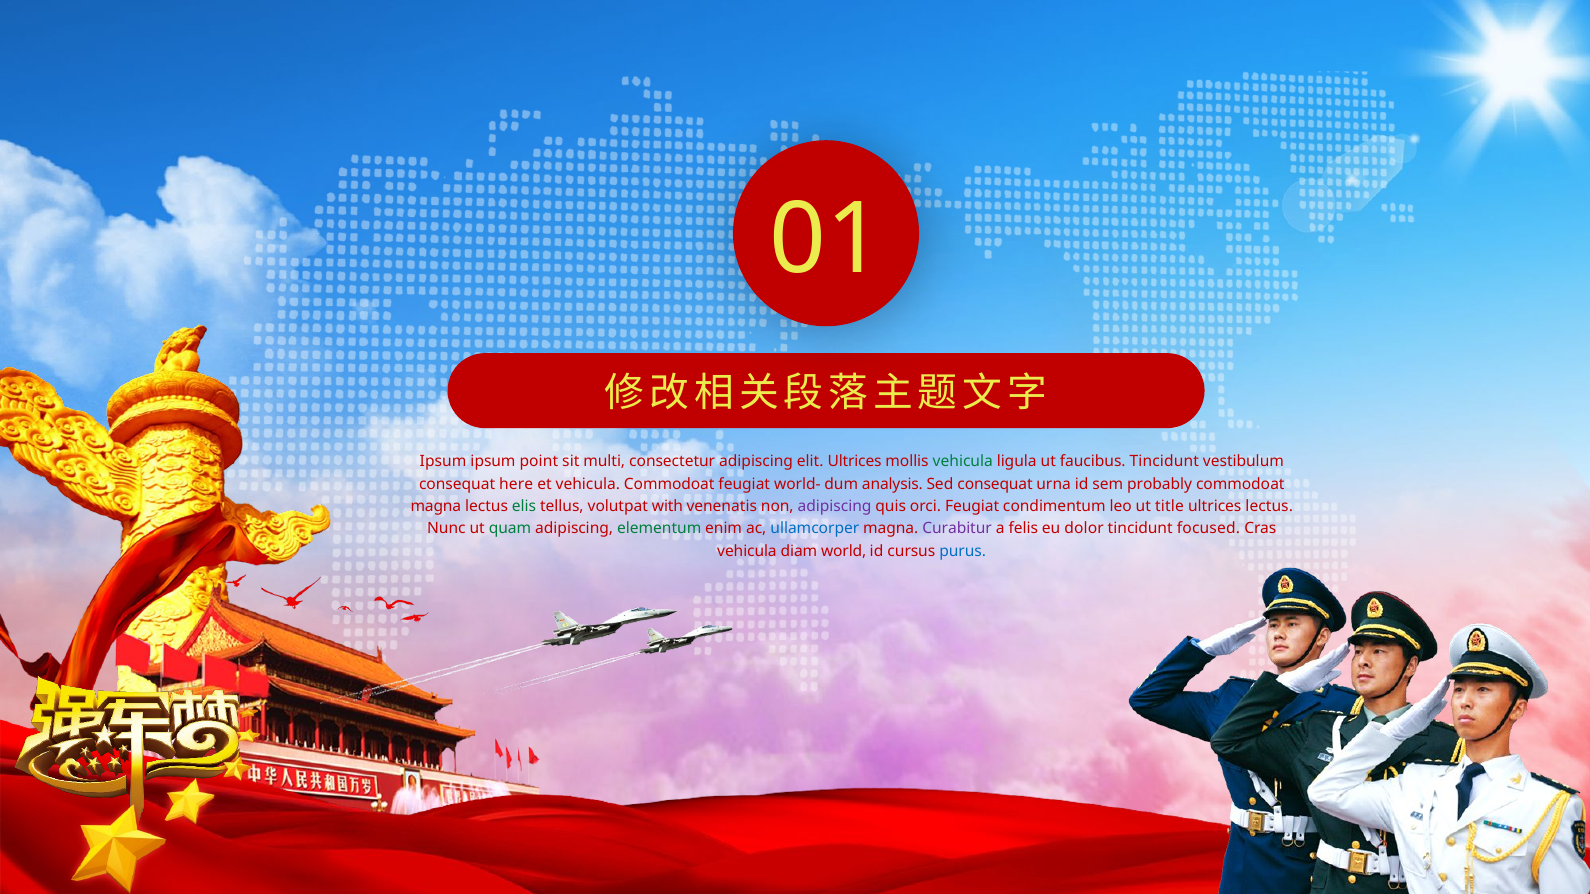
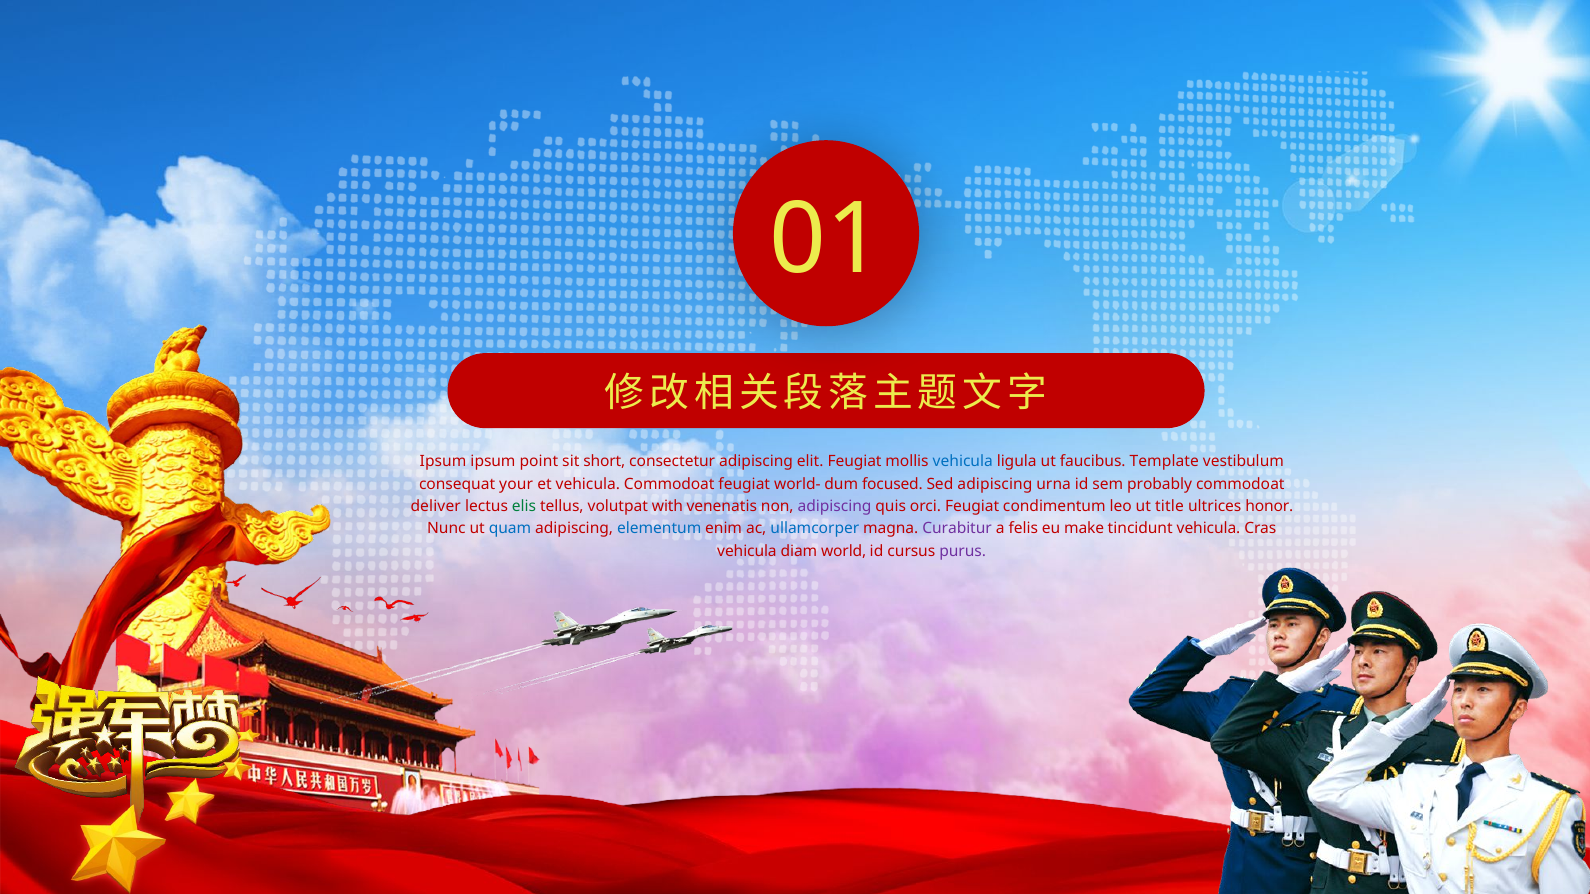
multi: multi -> short
elit Ultrices: Ultrices -> Feugiat
vehicula at (963, 462) colour: green -> blue
faucibus Tincidunt: Tincidunt -> Template
here: here -> your
analysis: analysis -> focused
Sed consequat: consequat -> adipiscing
magna at (436, 507): magna -> deliver
ultrices lectus: lectus -> honor
quam colour: green -> blue
elementum colour: green -> blue
dolor: dolor -> make
tincidunt focused: focused -> vehicula
purus colour: blue -> purple
